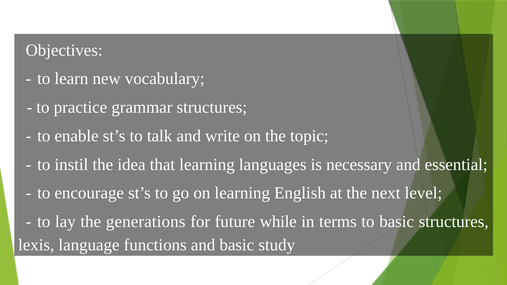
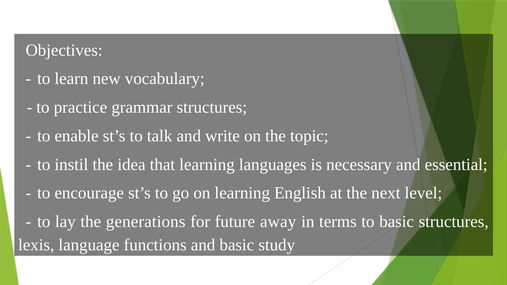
while: while -> away
